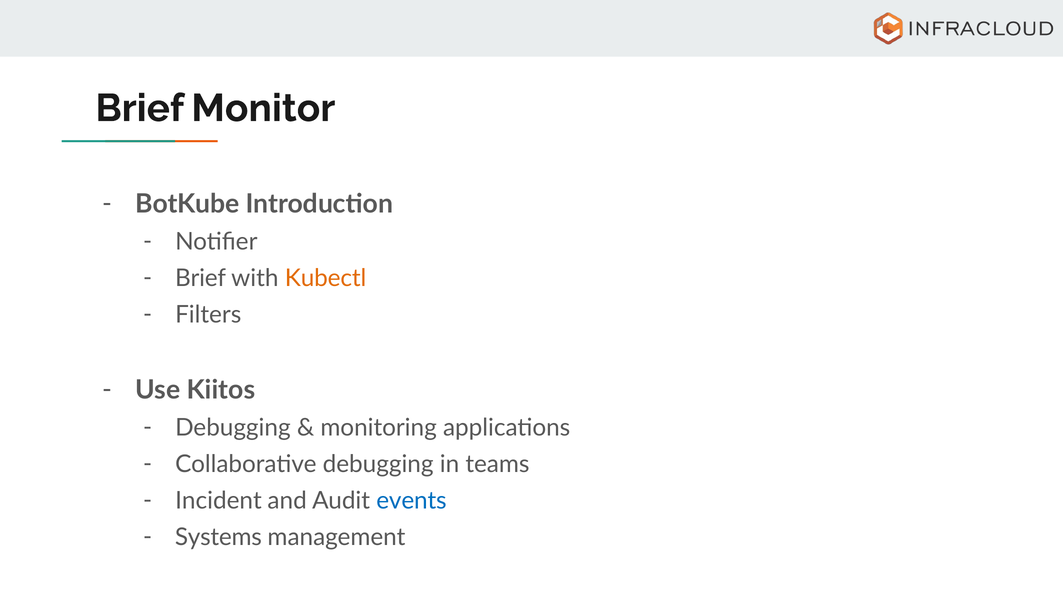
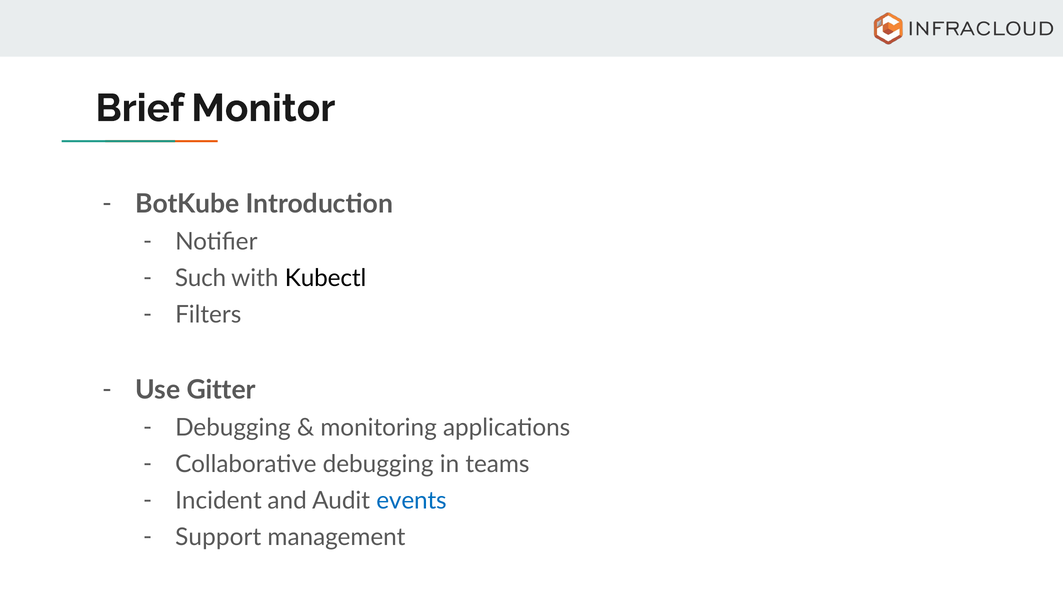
Brief at (201, 278): Brief -> Such
Kubectl colour: orange -> black
Kiitos: Kiitos -> Gitter
Systems: Systems -> Support
